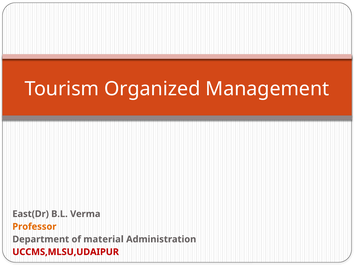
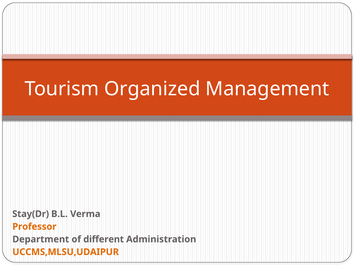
East(Dr: East(Dr -> Stay(Dr
material: material -> different
UCCMS,MLSU,UDAIPUR colour: red -> orange
